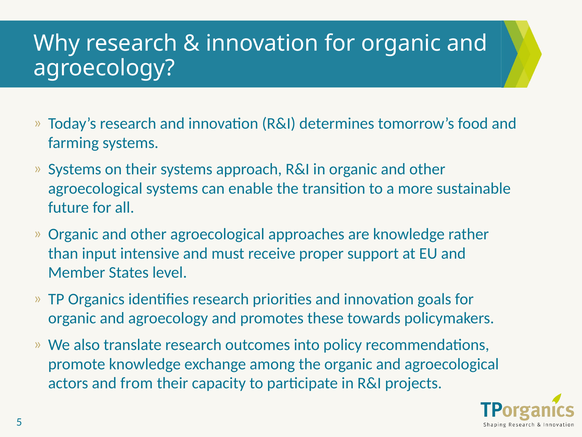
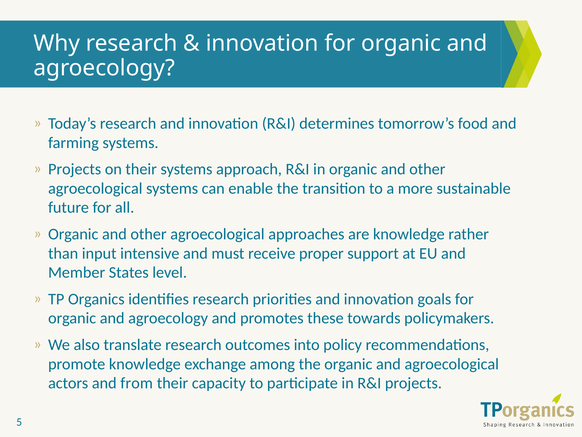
Systems at (75, 169): Systems -> Projects
